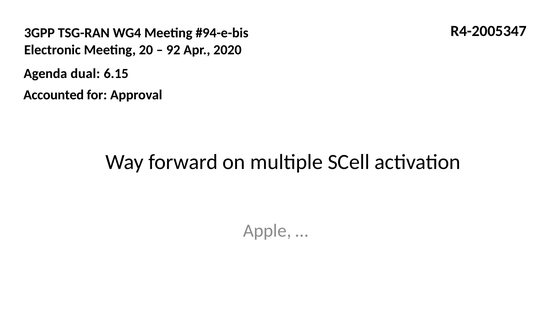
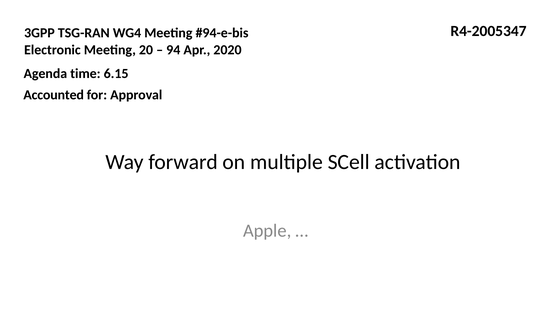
92: 92 -> 94
dual: dual -> time
